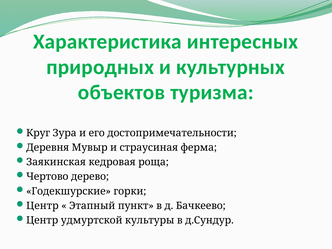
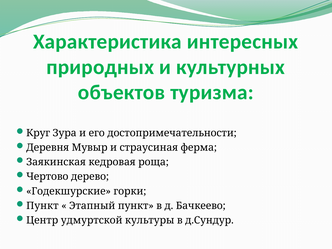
Центр at (42, 206): Центр -> Пункт
